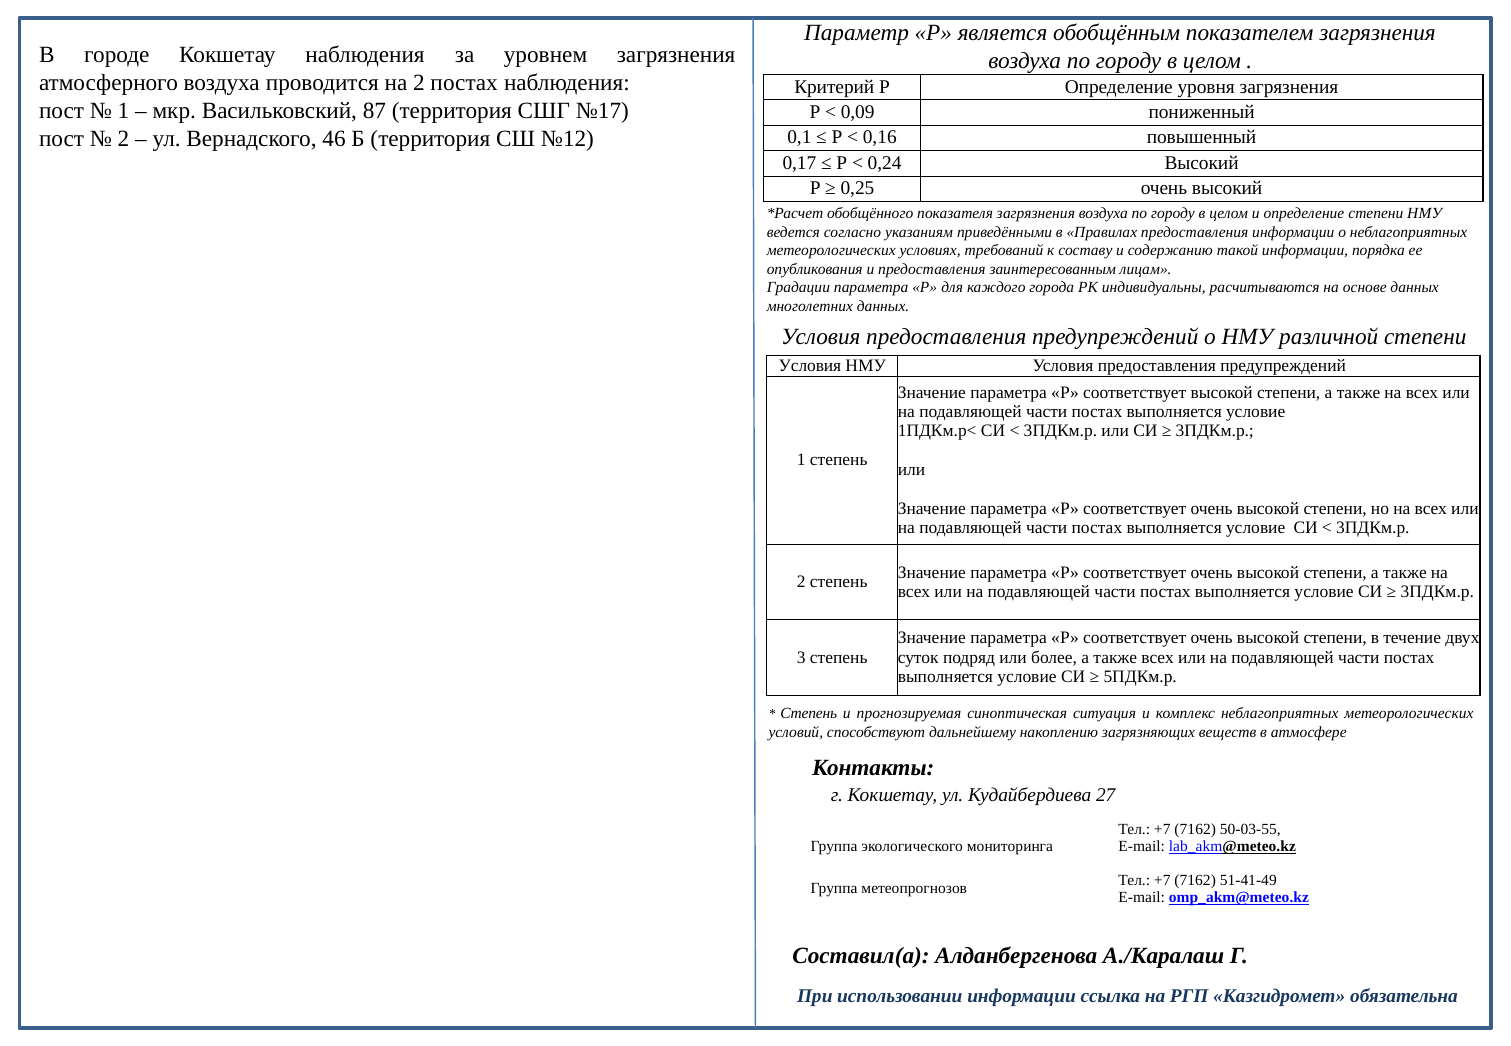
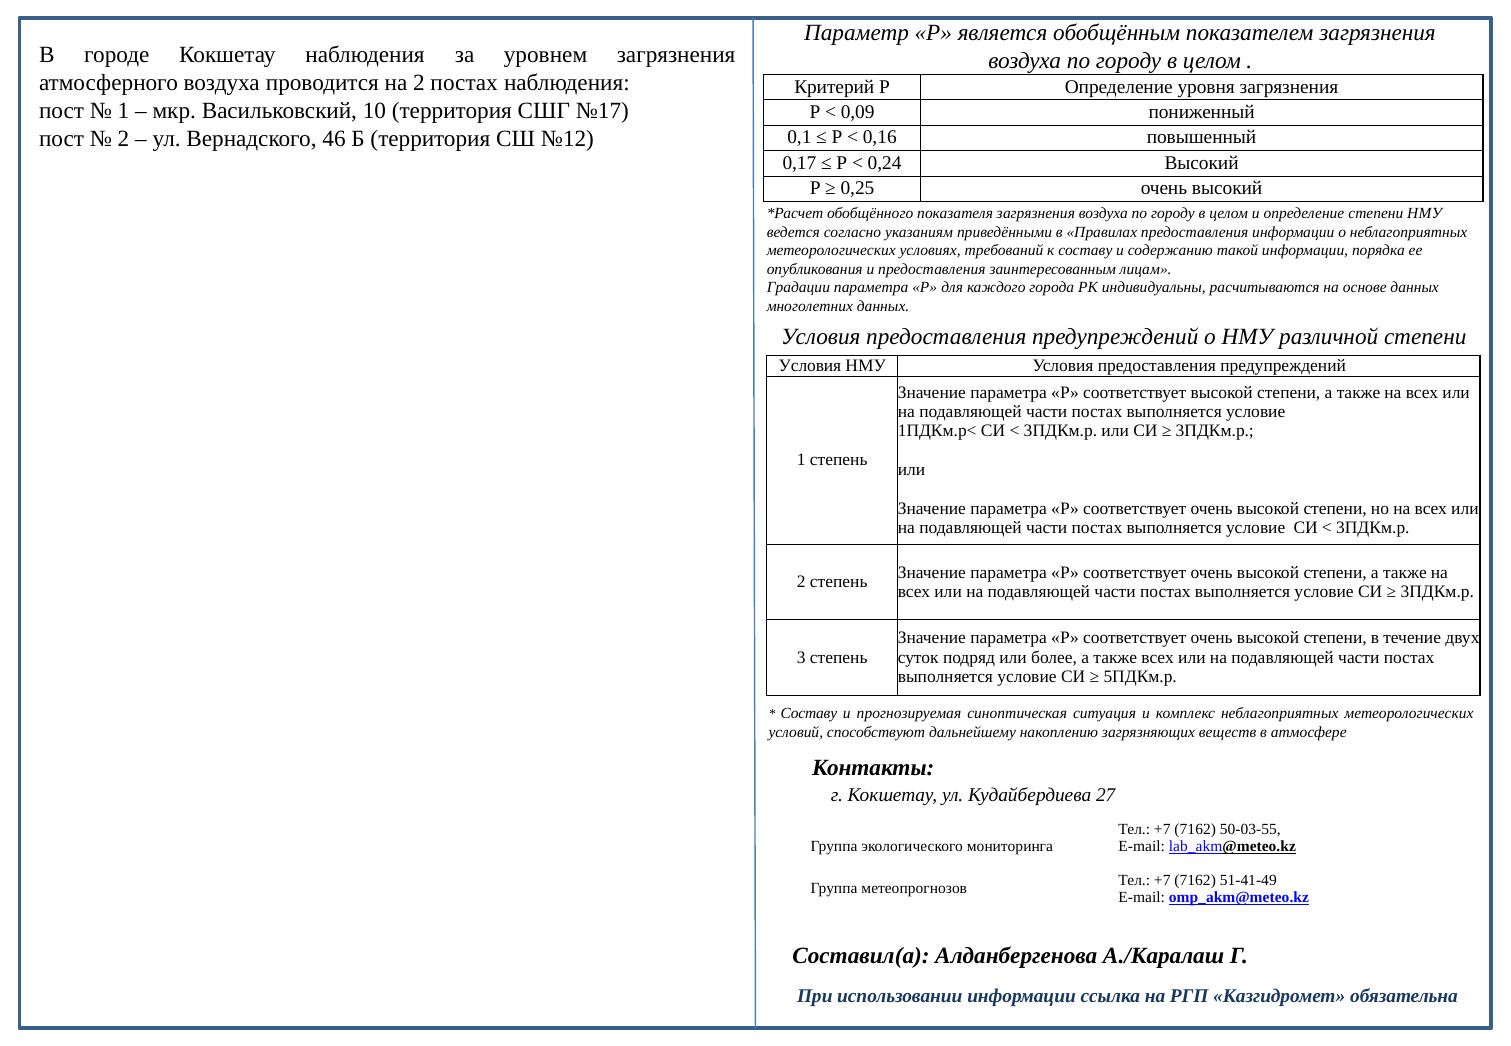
87: 87 -> 10
Степень at (809, 714): Степень -> Составу
